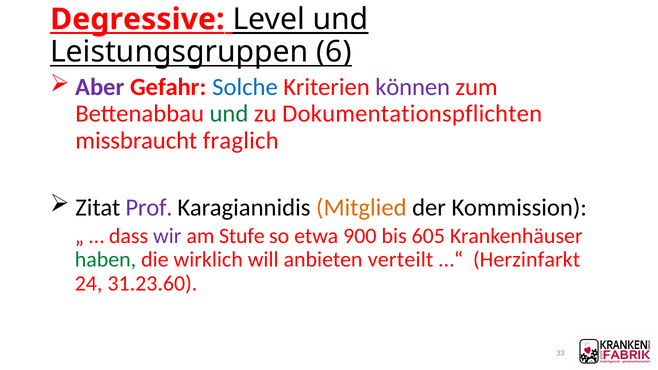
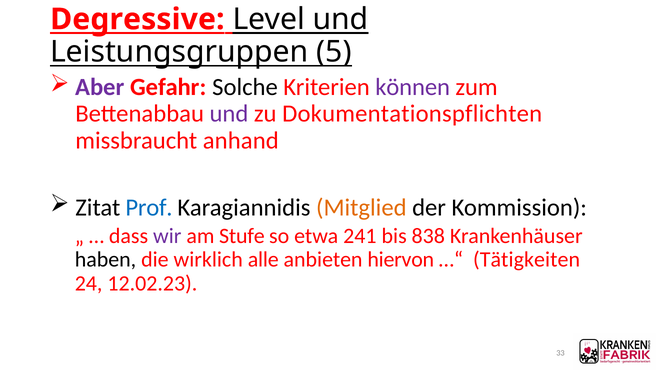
6: 6 -> 5
Solche colour: blue -> black
und at (229, 114) colour: green -> purple
fraglich: fraglich -> anhand
Prof colour: purple -> blue
900: 900 -> 241
605: 605 -> 838
haben colour: green -> black
will: will -> alle
verteilt: verteilt -> hiervon
Herzinfarkt: Herzinfarkt -> Tätigkeiten
31.23.60: 31.23.60 -> 12.02.23
